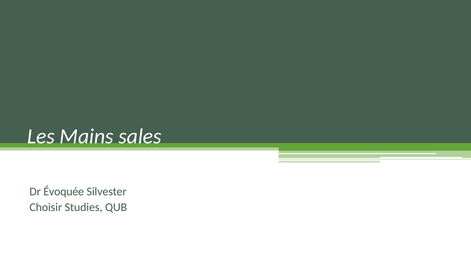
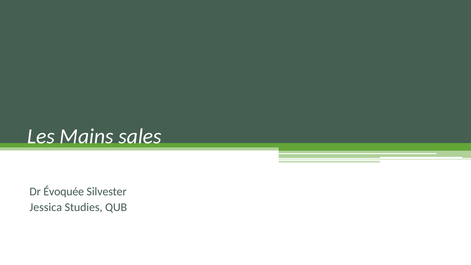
Choisir: Choisir -> Jessica
